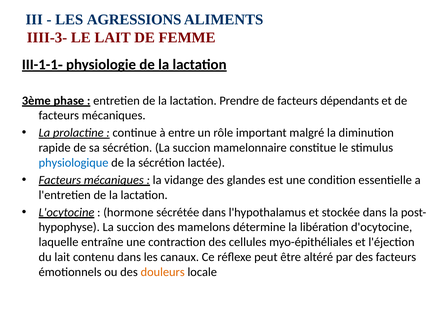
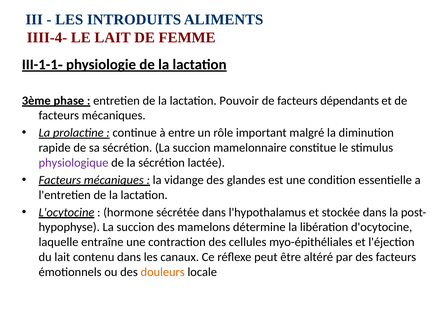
AGRESSIONS: AGRESSIONS -> INTRODUITS
IIII-3‑: IIII-3‑ -> IIII-4‑
Prendre: Prendre -> Pouvoir
physiologique colour: blue -> purple
